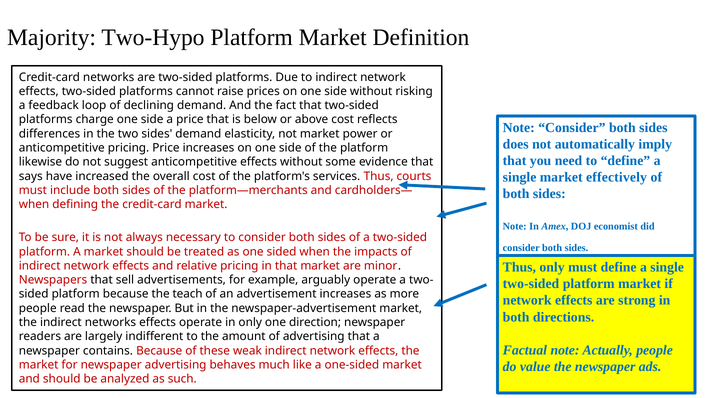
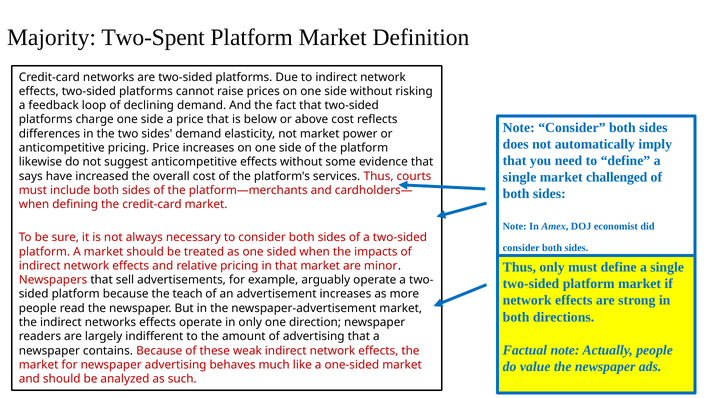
Two-Hypo: Two-Hypo -> Two-Spent
effectively: effectively -> challenged
